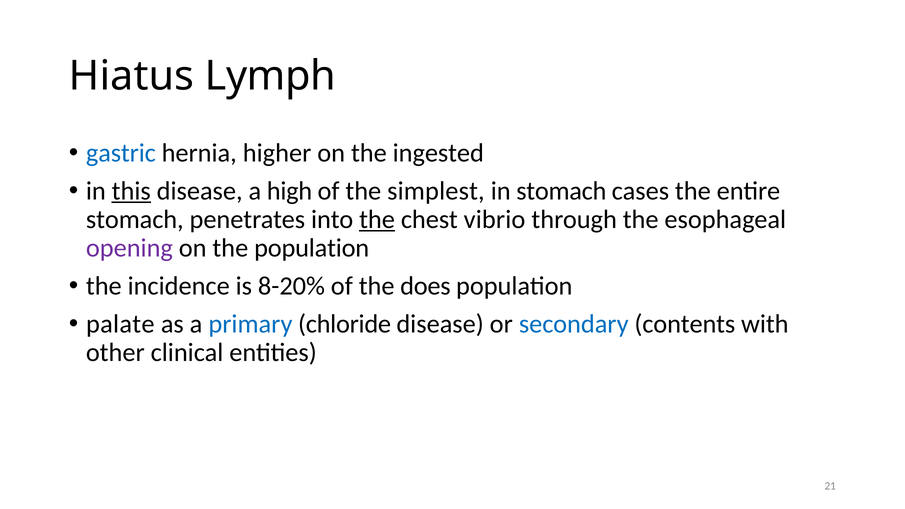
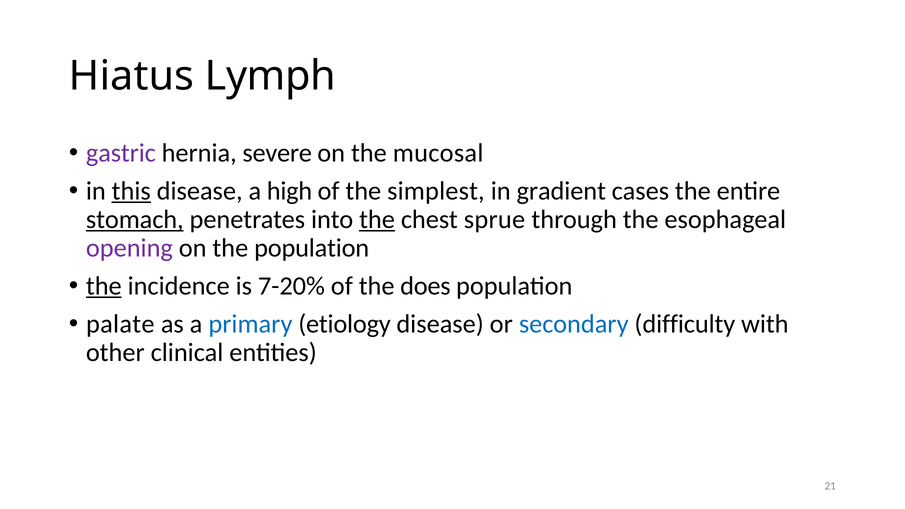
gastric colour: blue -> purple
higher: higher -> severe
ingested: ingested -> mucosal
in stomach: stomach -> gradient
stomach at (135, 219) underline: none -> present
vibrio: vibrio -> sprue
the at (104, 286) underline: none -> present
8-20%: 8-20% -> 7-20%
chloride: chloride -> etiology
contents: contents -> difficulty
